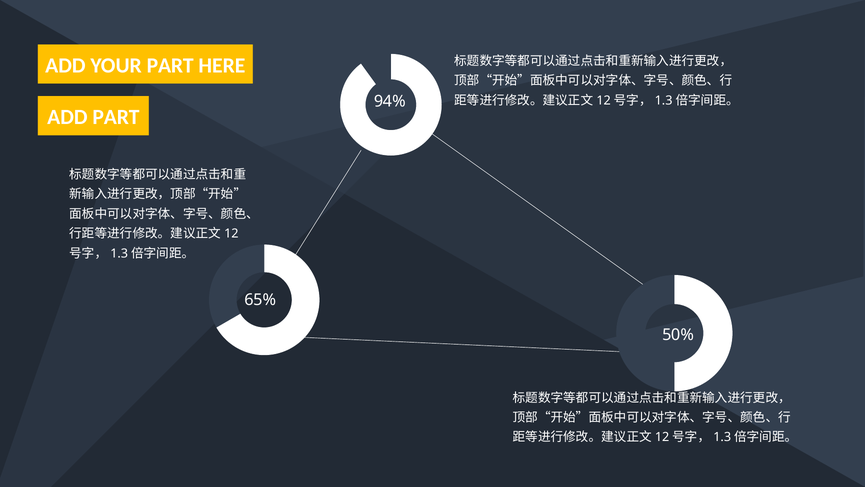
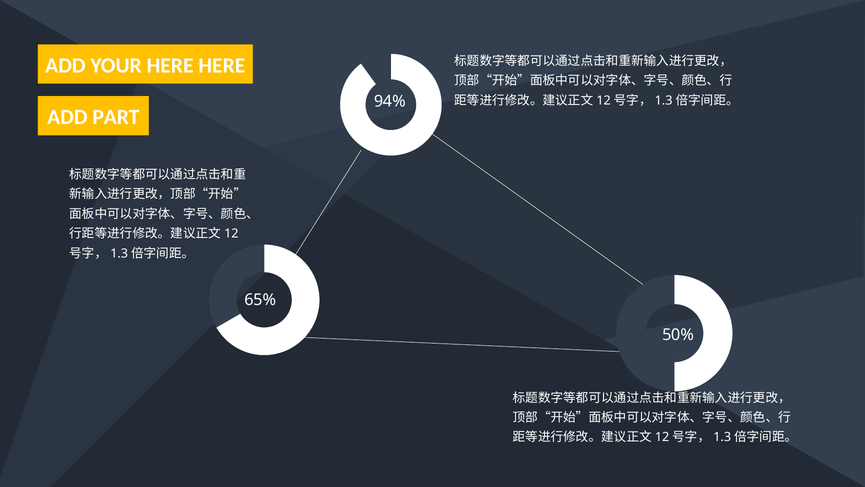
YOUR PART: PART -> HERE
